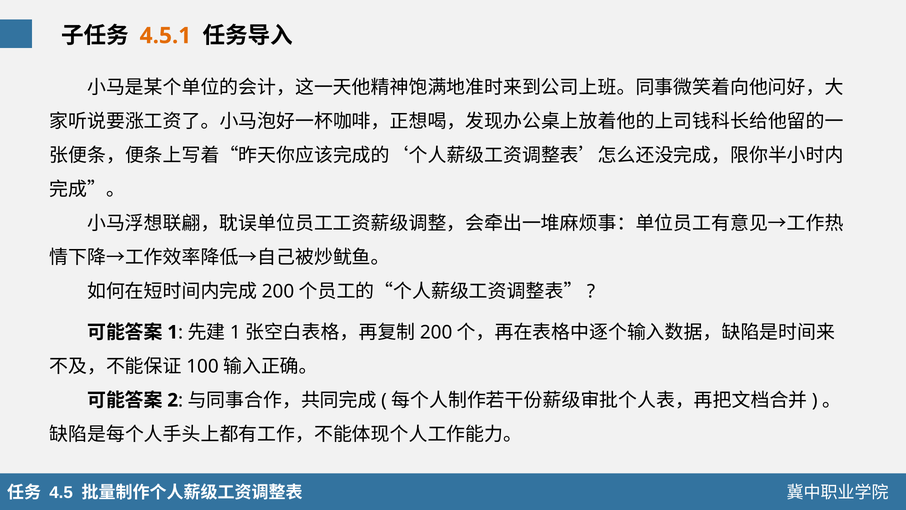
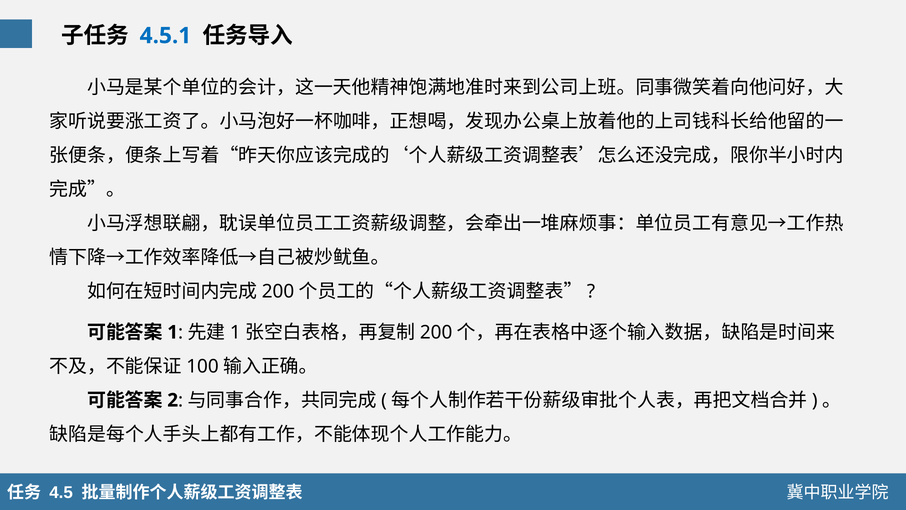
4.5.1 colour: orange -> blue
